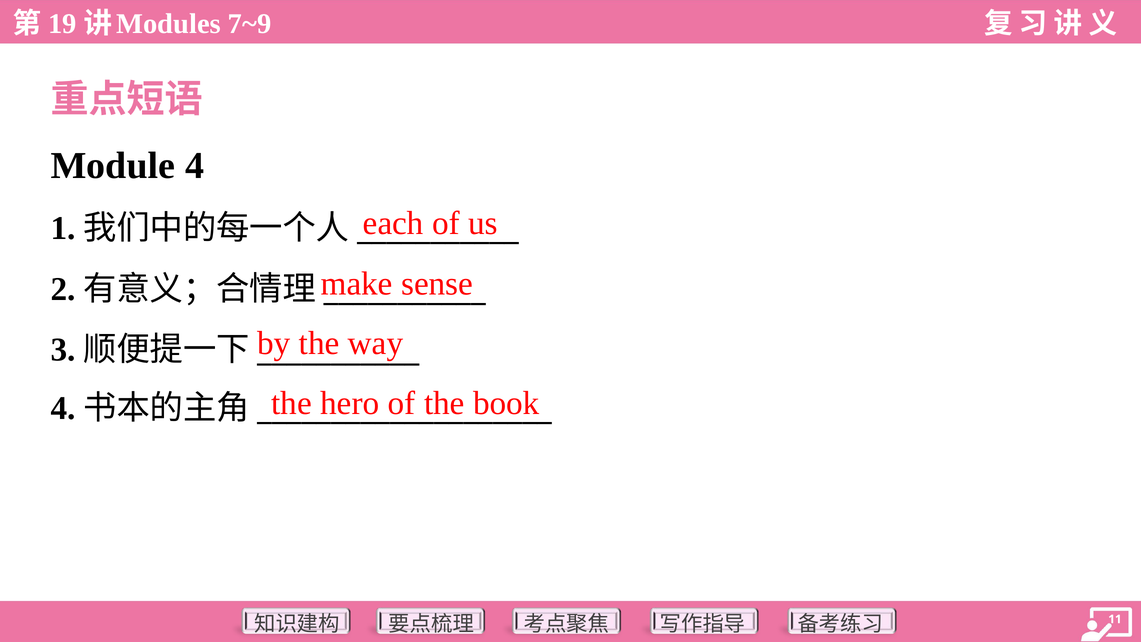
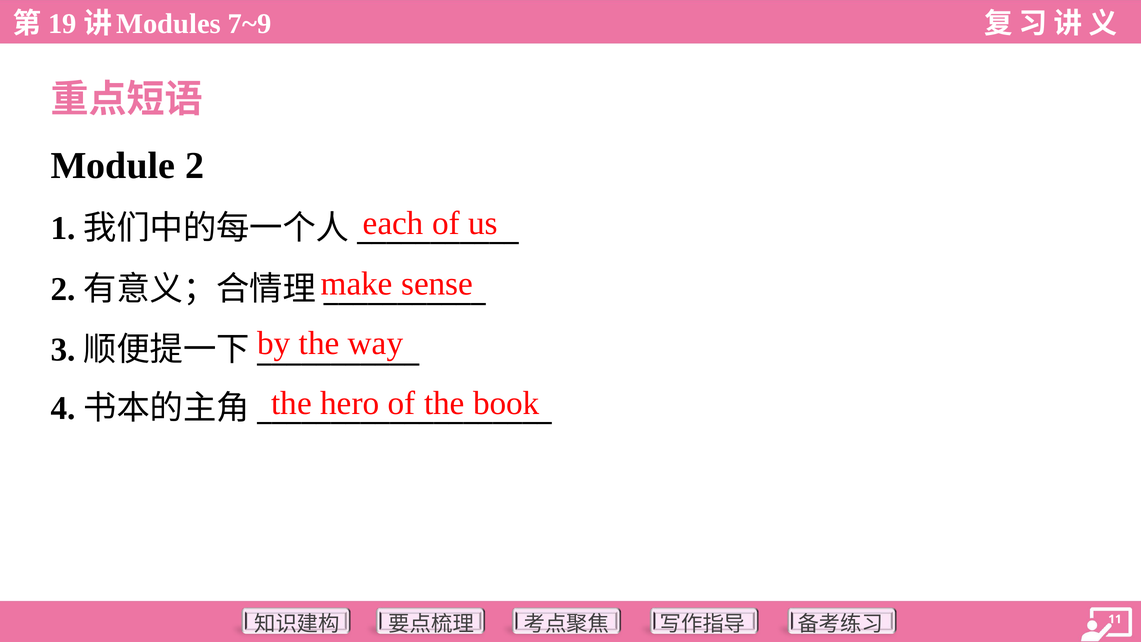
Module 4: 4 -> 2
